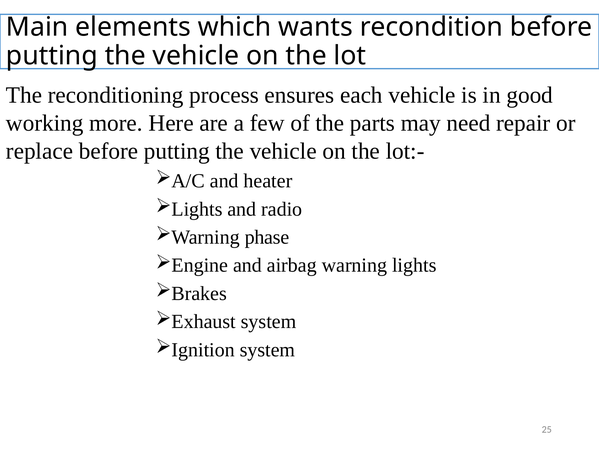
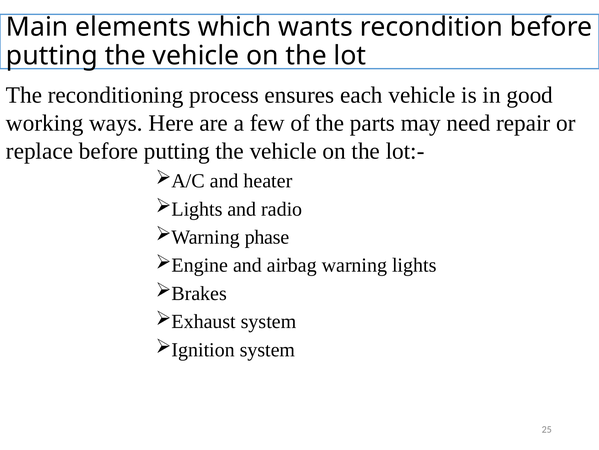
more: more -> ways
